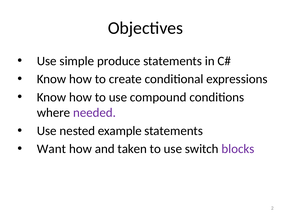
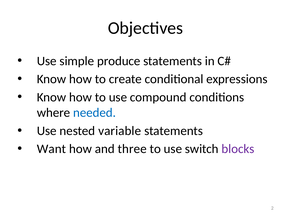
needed colour: purple -> blue
example: example -> variable
taken: taken -> three
